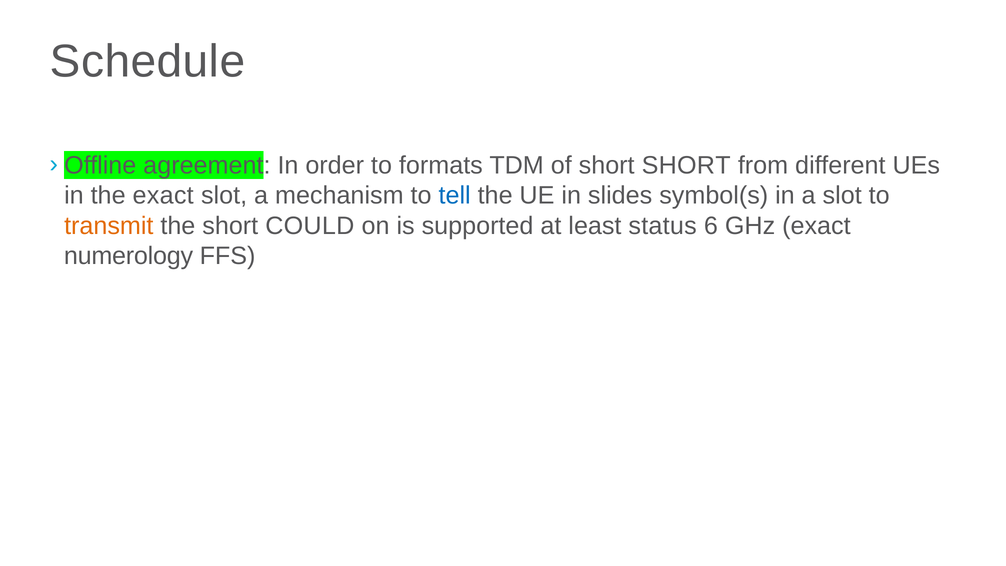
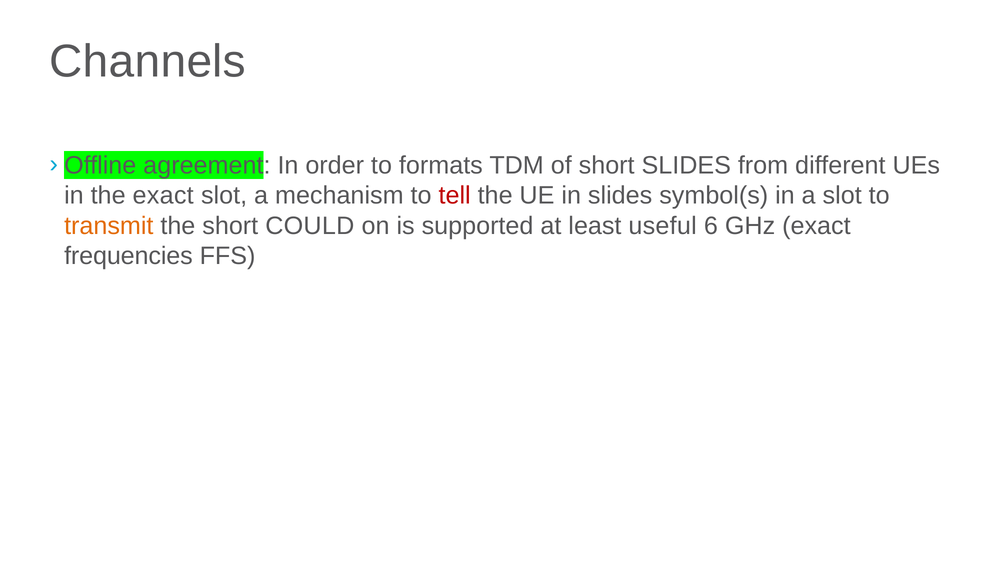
Schedule: Schedule -> Channels
short SHORT: SHORT -> SLIDES
tell colour: blue -> red
status: status -> useful
numerology: numerology -> frequencies
